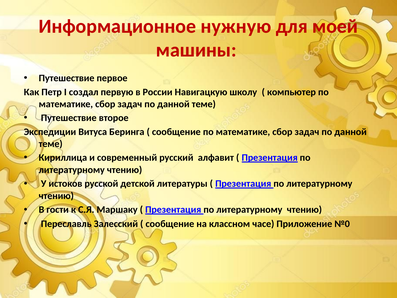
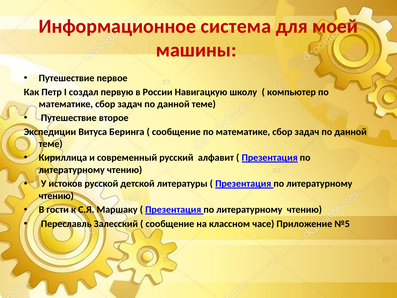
нужную: нужную -> система
№0: №0 -> №5
